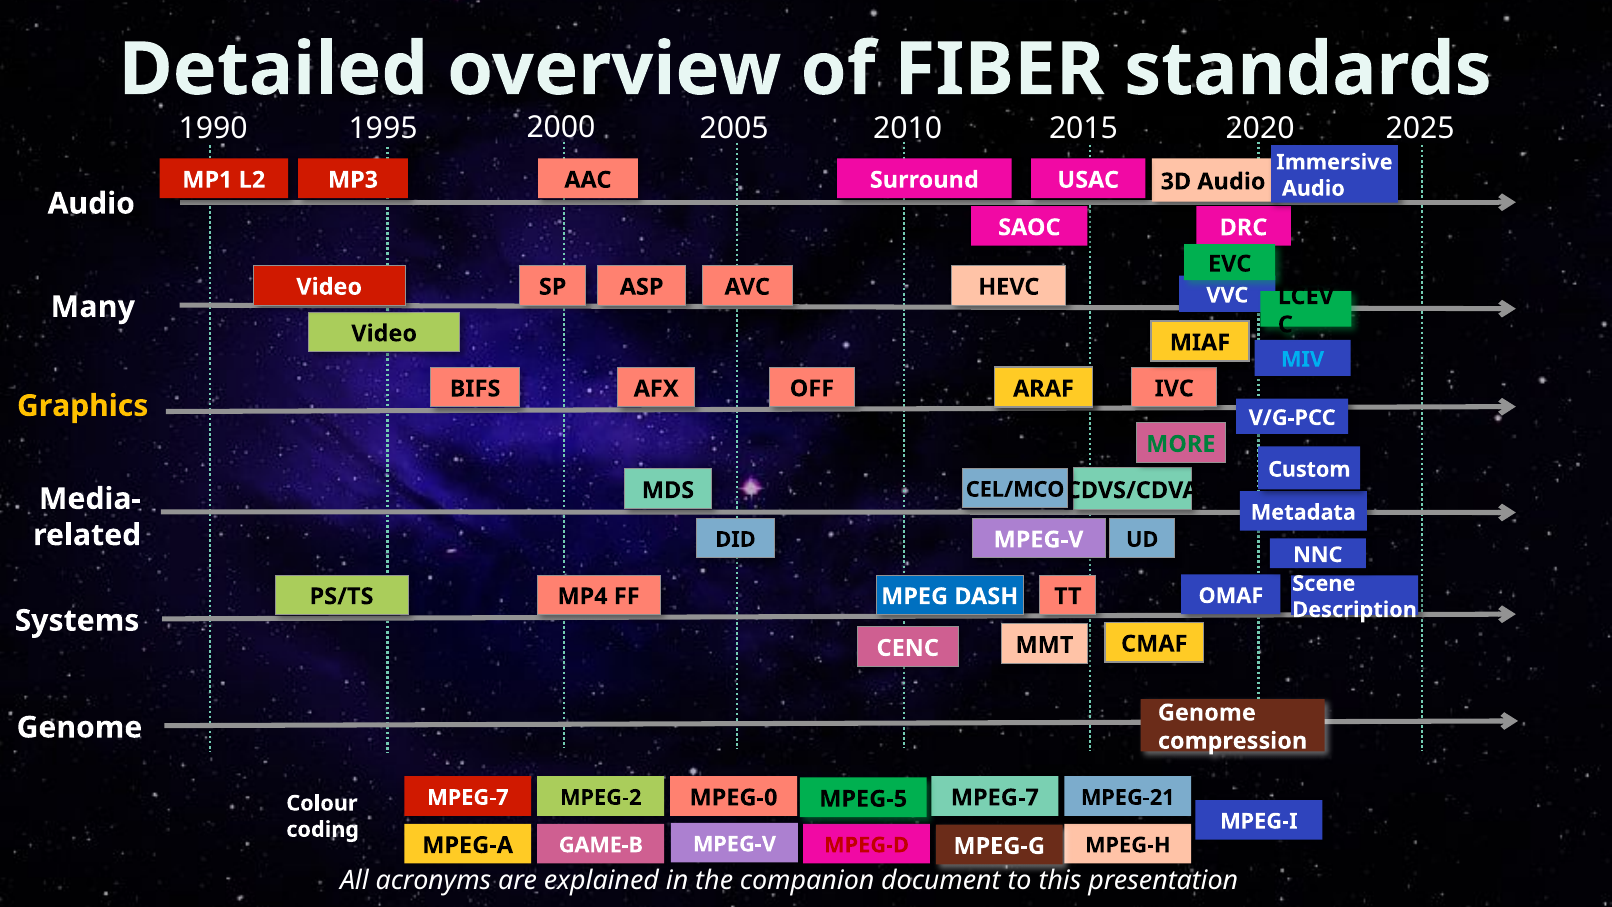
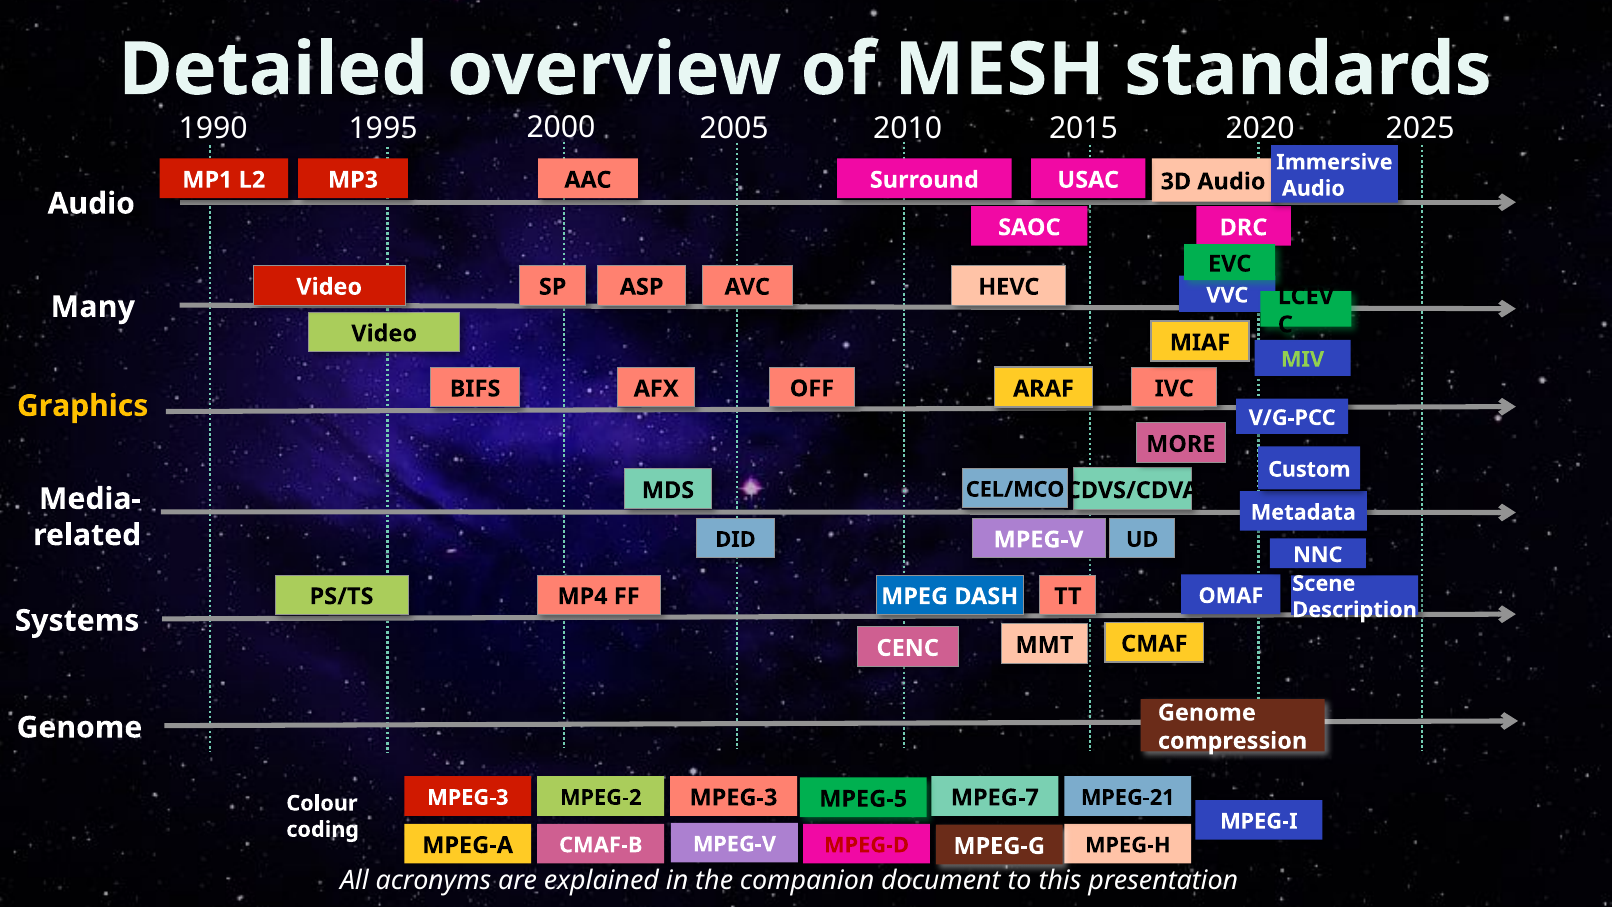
FIBER: FIBER -> MESH
MIV colour: light blue -> light green
MORE colour: green -> black
MPEG-7 at (468, 797): MPEG-7 -> MPEG-3
MPEG-2 MPEG-0: MPEG-0 -> MPEG-3
GAME-B: GAME-B -> CMAF-B
